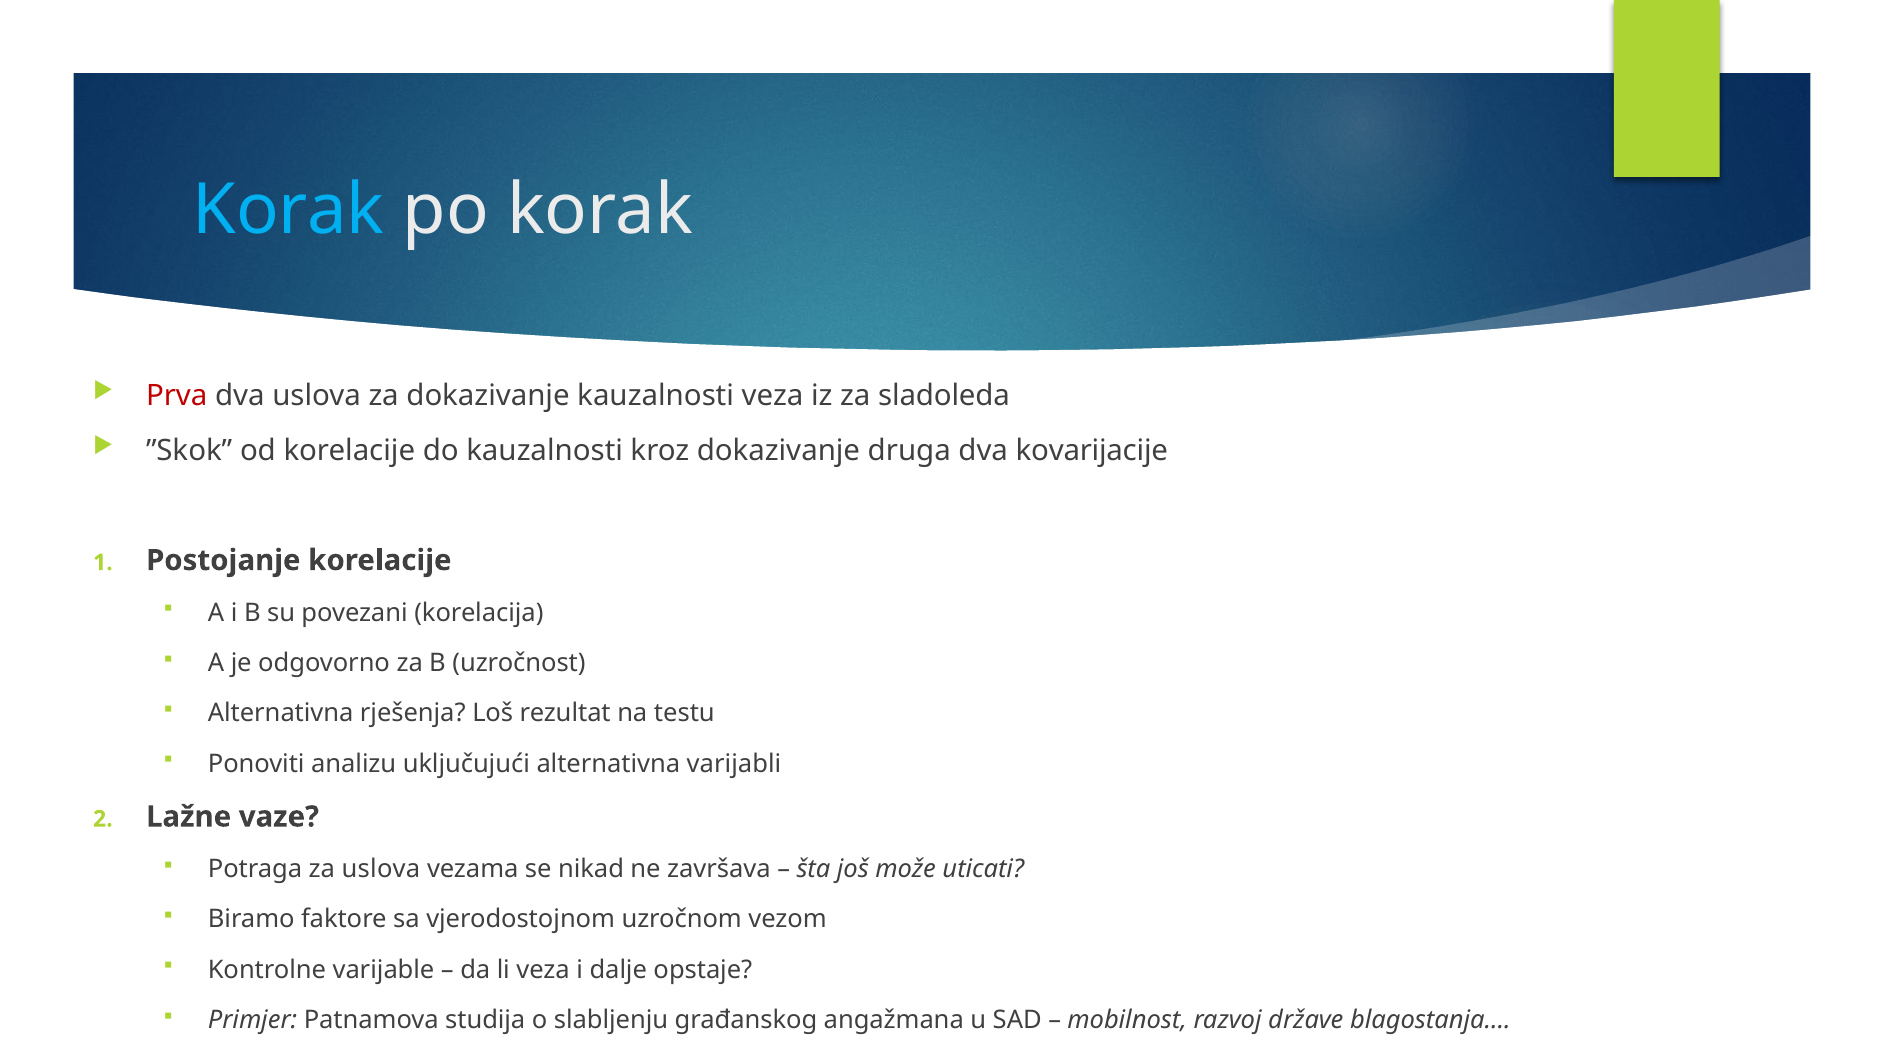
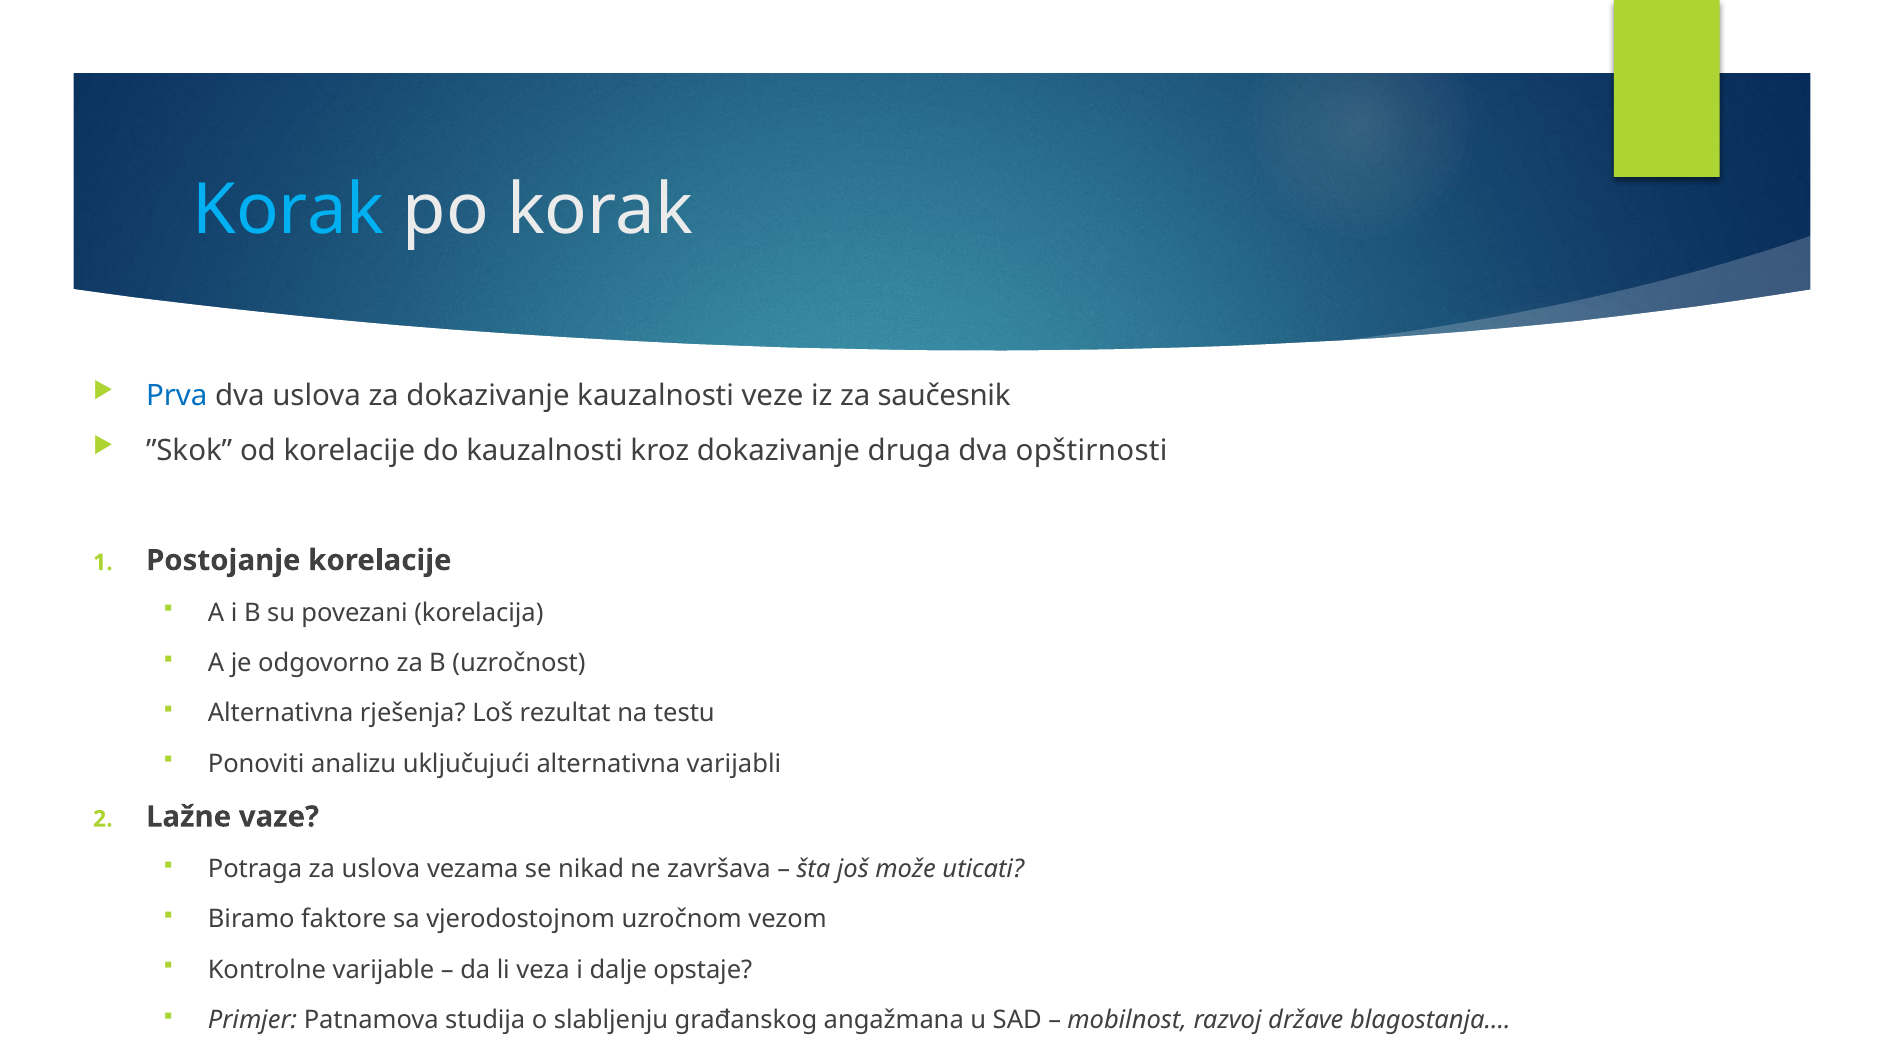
Prva colour: red -> blue
kauzalnosti veza: veza -> veze
sladoleda: sladoleda -> saučesnik
kovarijacije: kovarijacije -> opštirnosti
